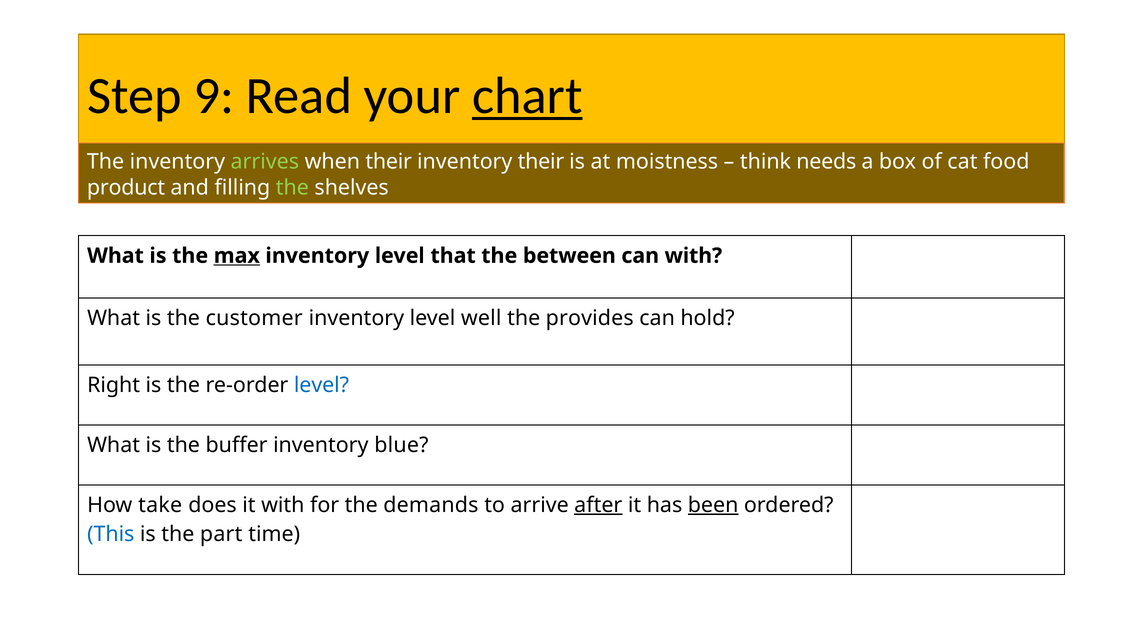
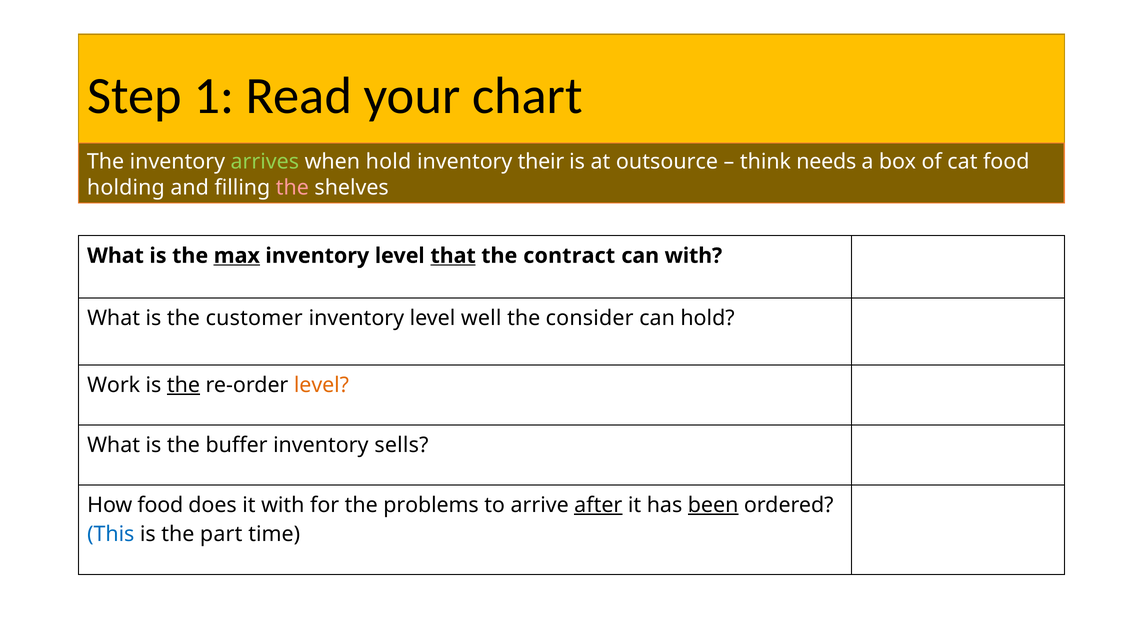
9: 9 -> 1
chart underline: present -> none
when their: their -> hold
moistness: moistness -> outsource
product: product -> holding
the at (292, 187) colour: light green -> pink
that underline: none -> present
between: between -> contract
provides: provides -> consider
Right: Right -> Work
the at (183, 385) underline: none -> present
level at (321, 385) colour: blue -> orange
blue: blue -> sells
How take: take -> food
demands: demands -> problems
